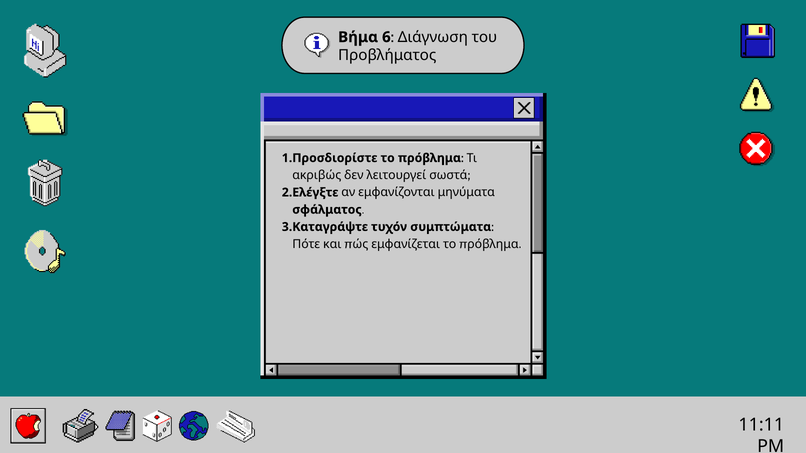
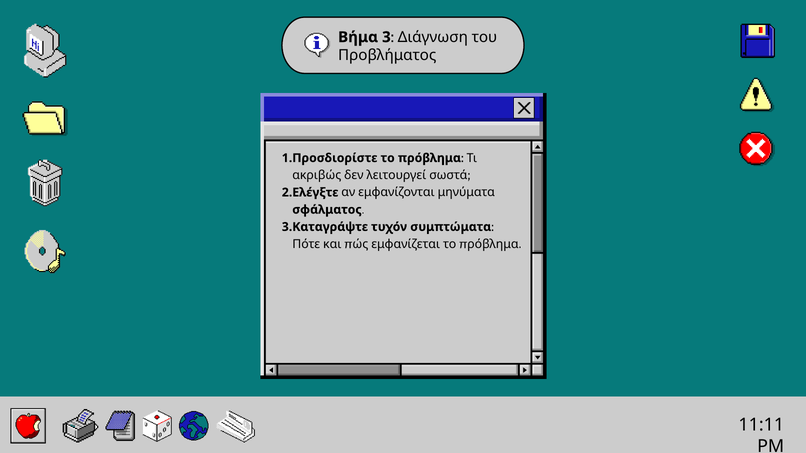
6: 6 -> 3
